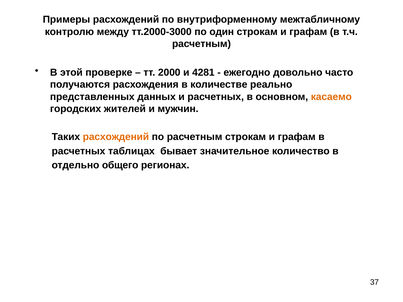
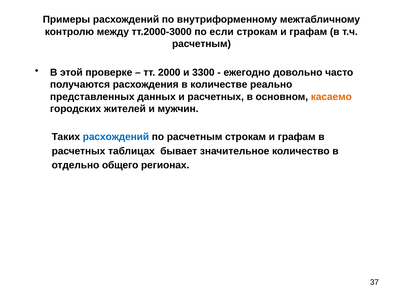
один: один -> если
4281: 4281 -> 3300
расхождений at (116, 137) colour: orange -> blue
